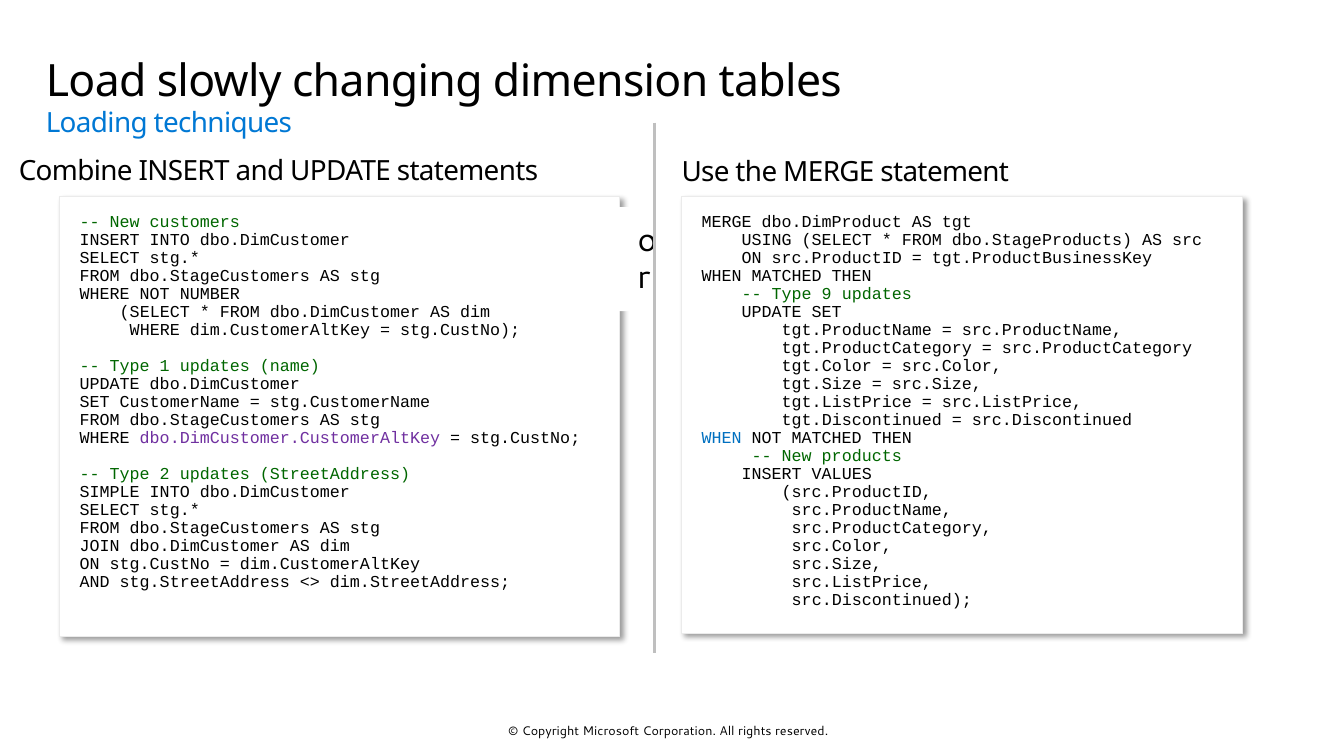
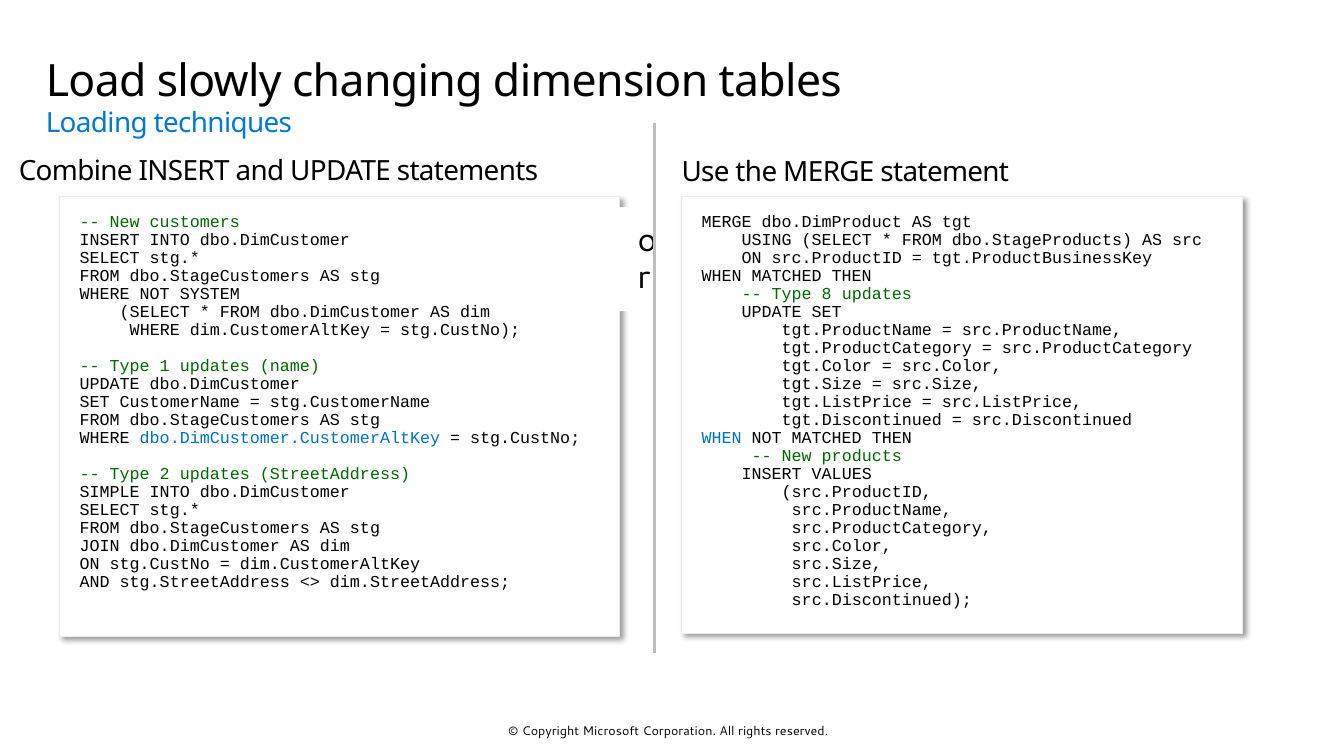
NUMBER: NUMBER -> SYSTEM
9: 9 -> 8
dbo.DimCustomer.CustomerAltKey colour: purple -> blue
